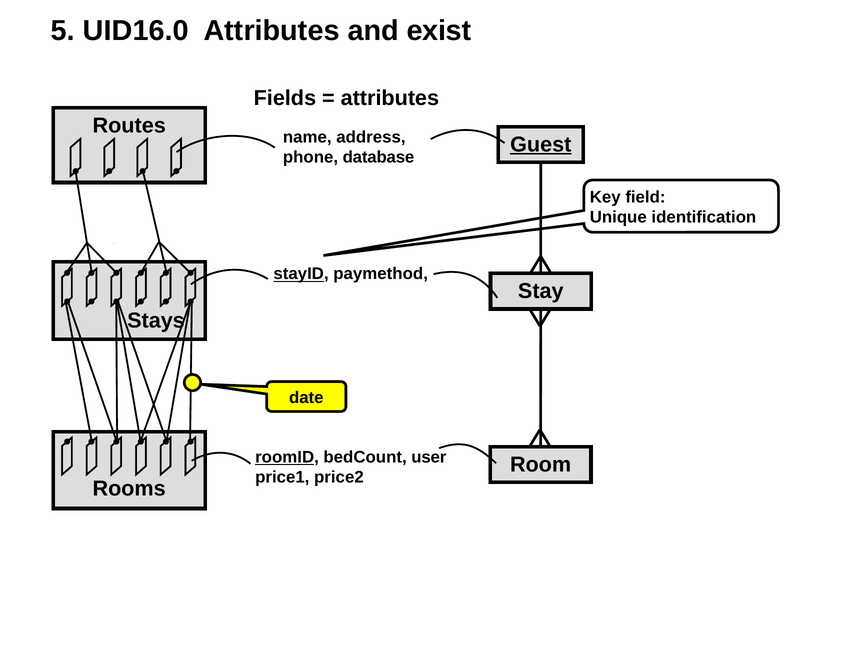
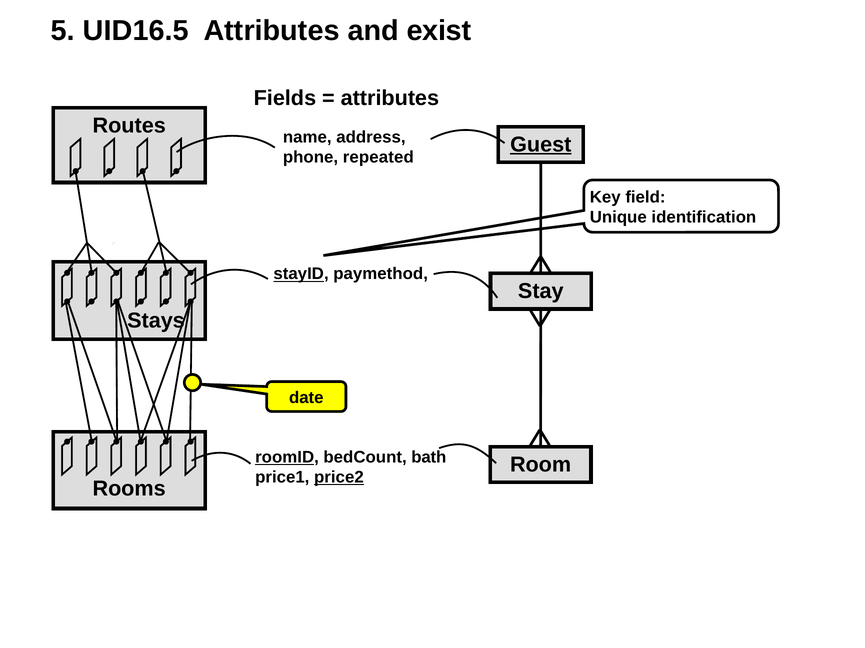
UID16.0: UID16.0 -> UID16.5
database: database -> repeated
user: user -> bath
price2 underline: none -> present
